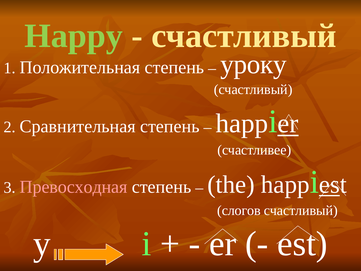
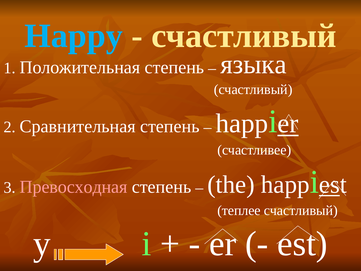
Happy colour: light green -> light blue
уроку: уроку -> языка
слогов: слогов -> теплее
